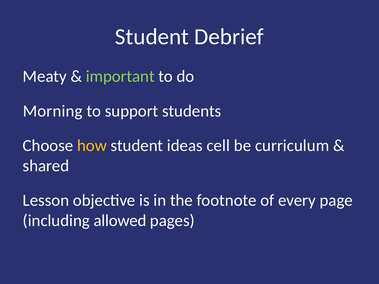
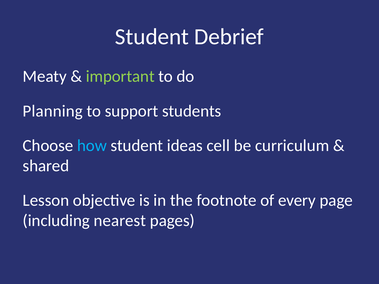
Morning: Morning -> Planning
how colour: yellow -> light blue
allowed: allowed -> nearest
